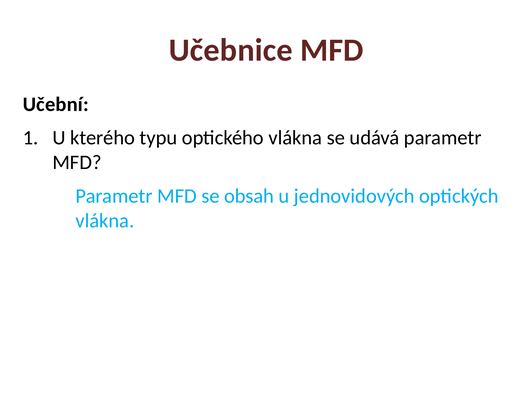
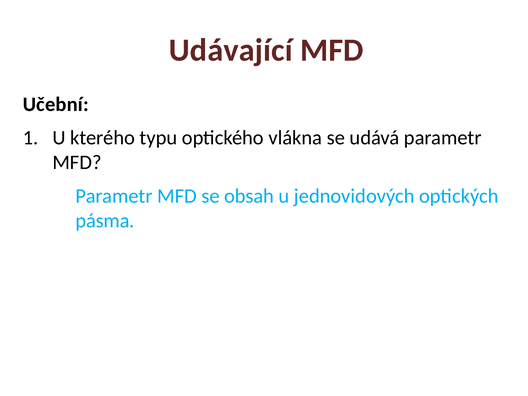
Učebnice: Učebnice -> Udávající
vlákna at (105, 221): vlákna -> pásma
